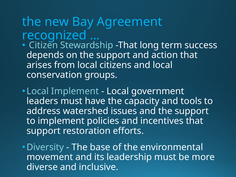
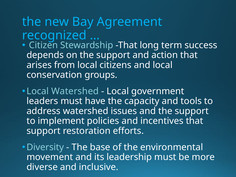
Local Implement: Implement -> Watershed
